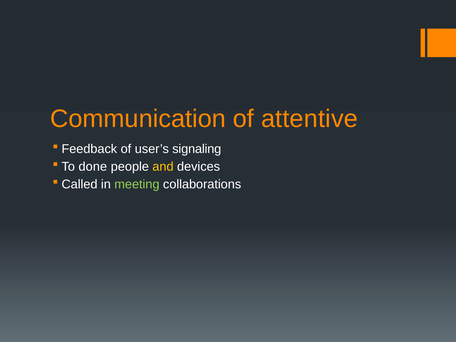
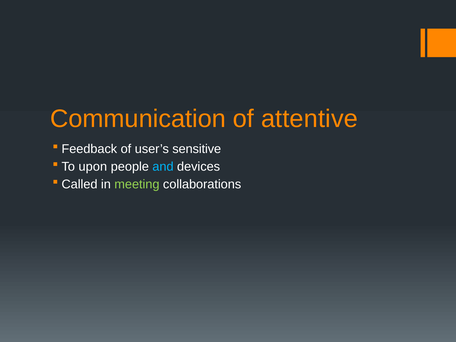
signaling: signaling -> sensitive
done: done -> upon
and colour: yellow -> light blue
